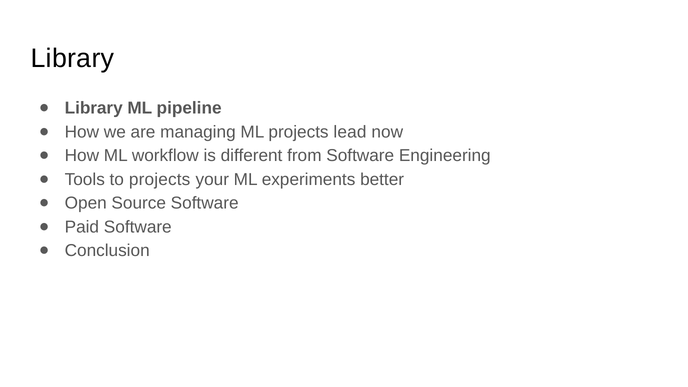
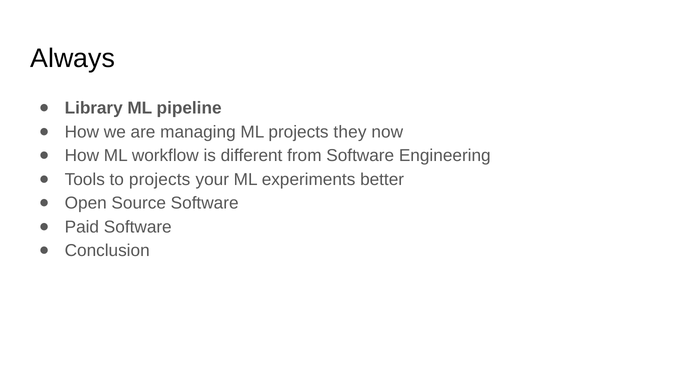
Library at (72, 58): Library -> Always
lead: lead -> they
